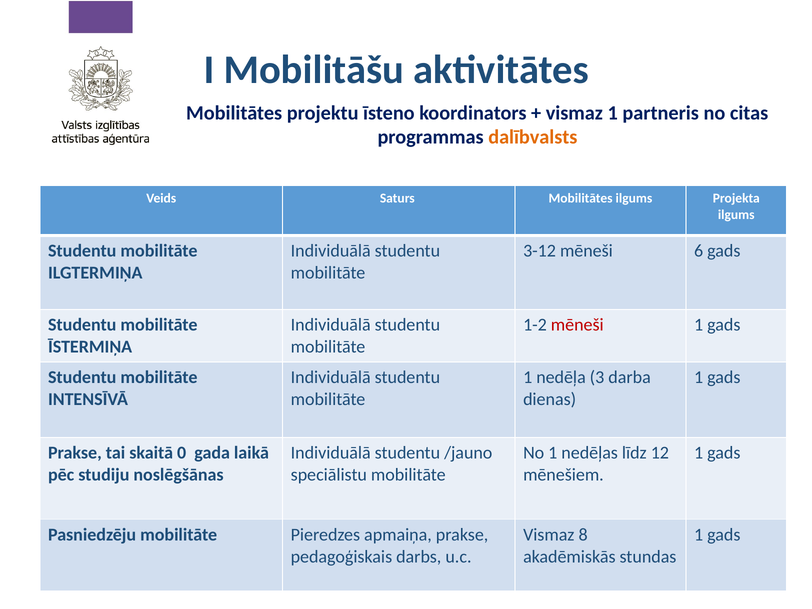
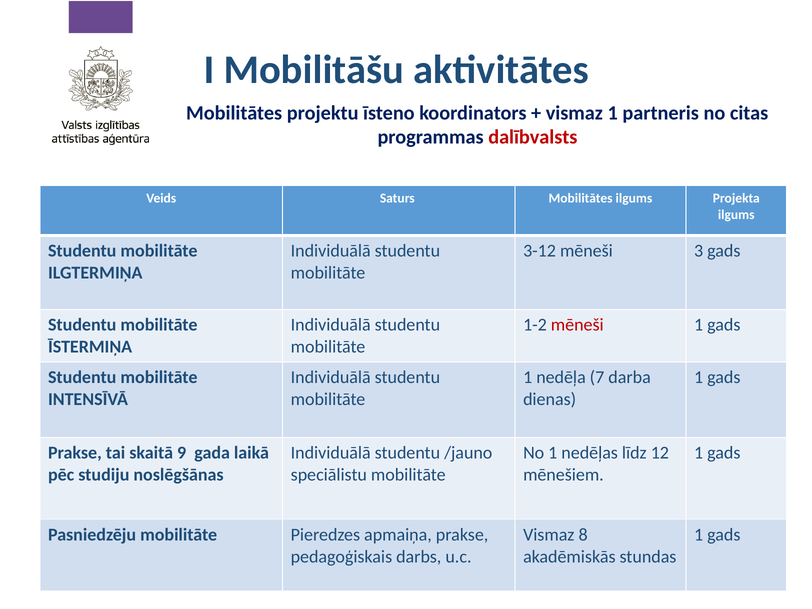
dalībvalsts colour: orange -> red
6: 6 -> 3
3: 3 -> 7
0: 0 -> 9
